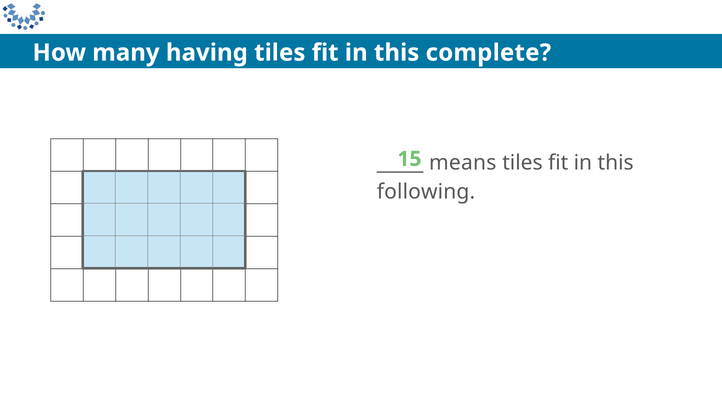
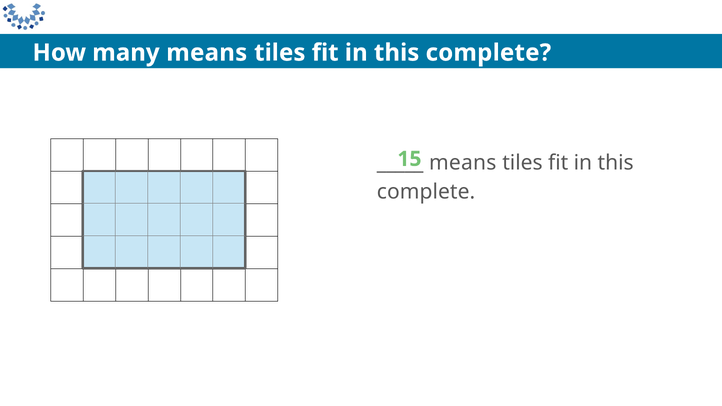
many having: having -> means
following at (426, 192): following -> complete
